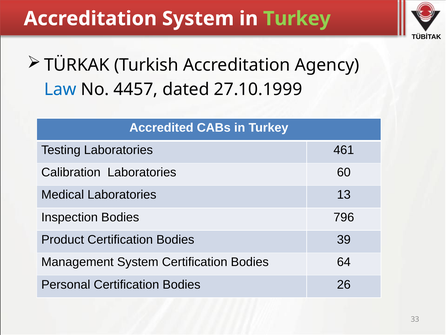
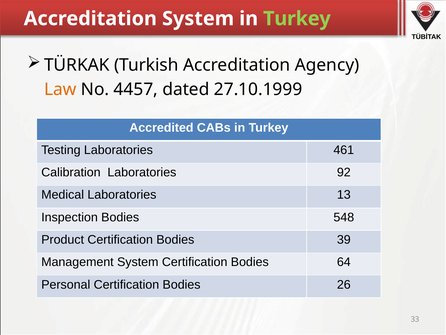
Law colour: blue -> orange
60: 60 -> 92
796: 796 -> 548
